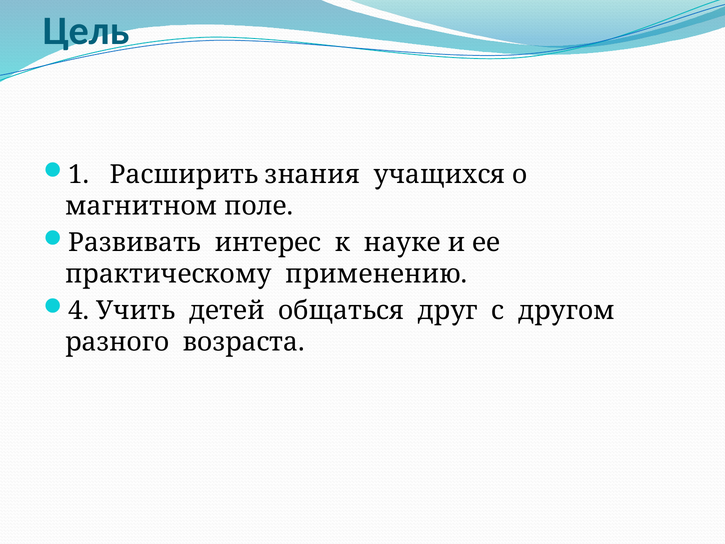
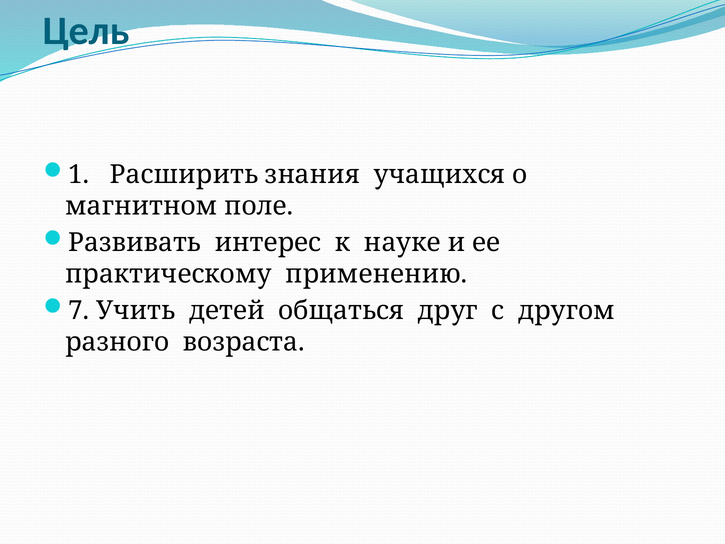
4: 4 -> 7
